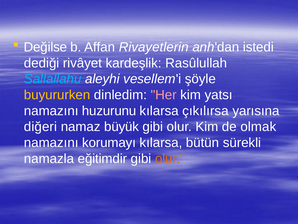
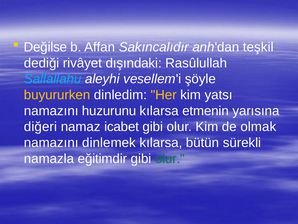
Rivayetlerin: Rivayetlerin -> Sakıncalıdır
istedi: istedi -> teşkil
kardeşlik: kardeşlik -> dışındaki
Her colour: pink -> yellow
çıkılırsa: çıkılırsa -> etmenin
büyük: büyük -> icabet
korumayı: korumayı -> dinlemek
olur at (170, 158) colour: orange -> green
